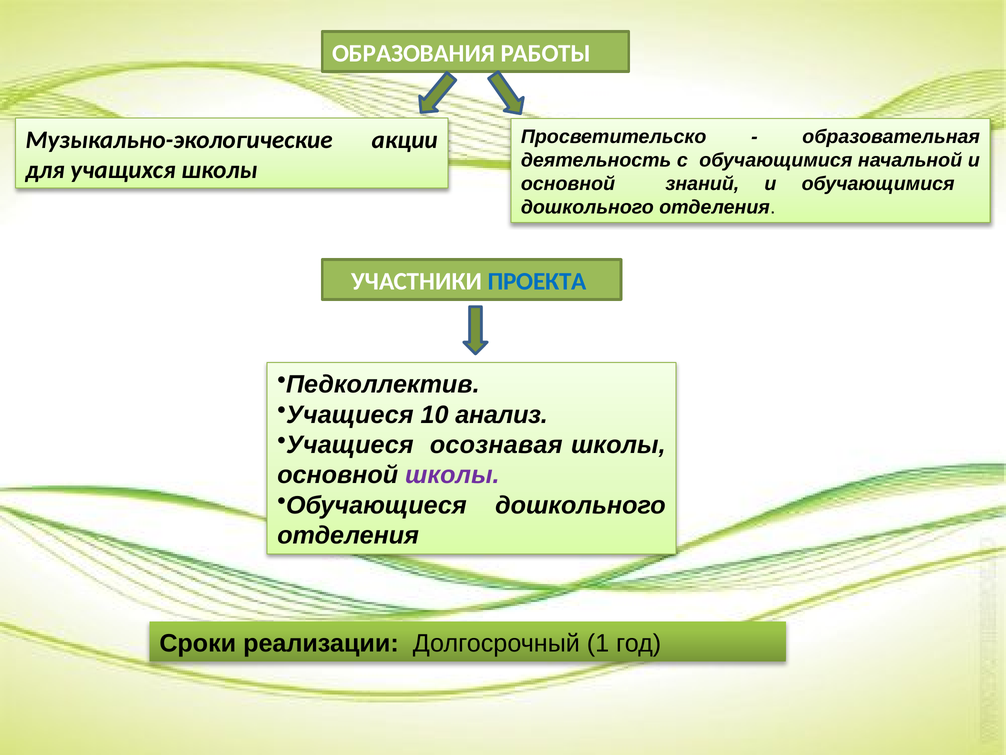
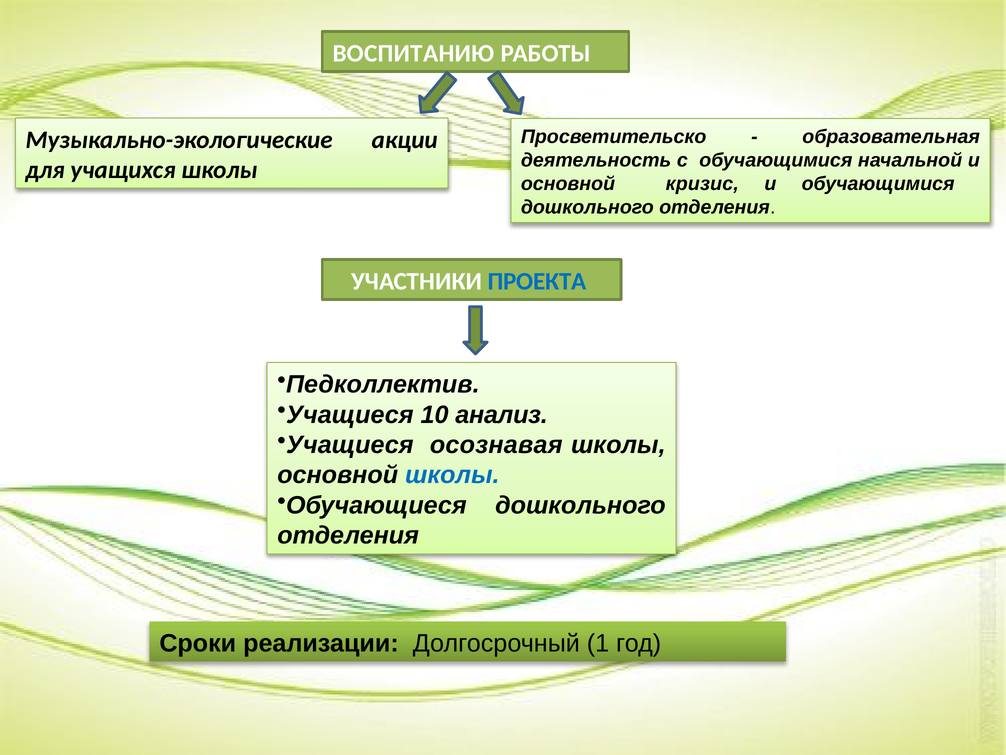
ОБРАЗОВАНИЯ: ОБРАЗОВАНИЯ -> ВОСПИТАНИЮ
знаний: знаний -> кризис
школы at (452, 475) colour: purple -> blue
